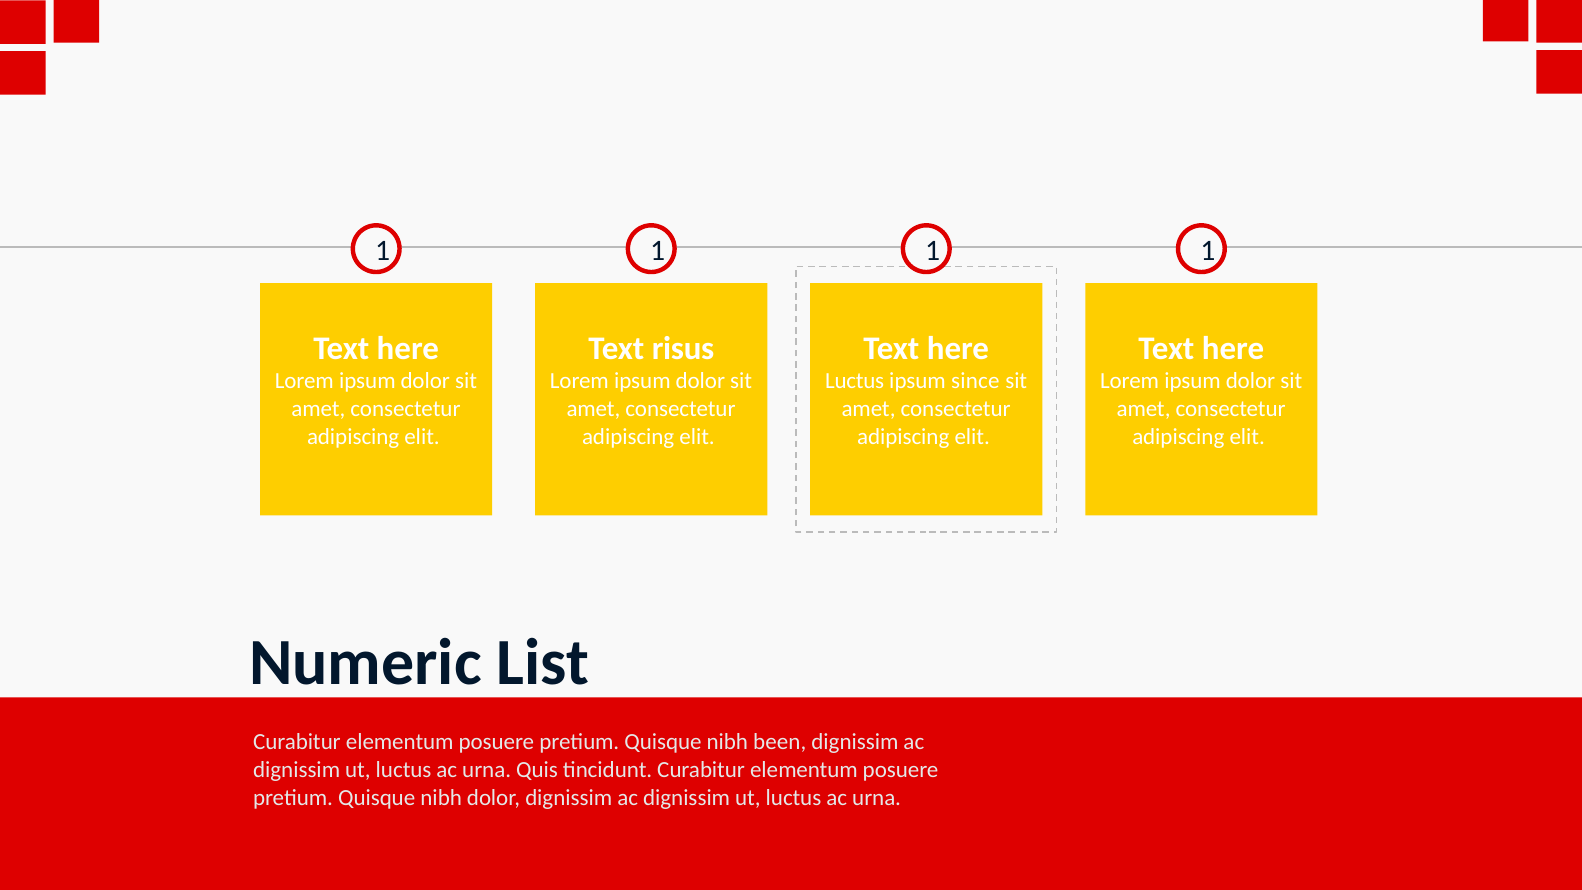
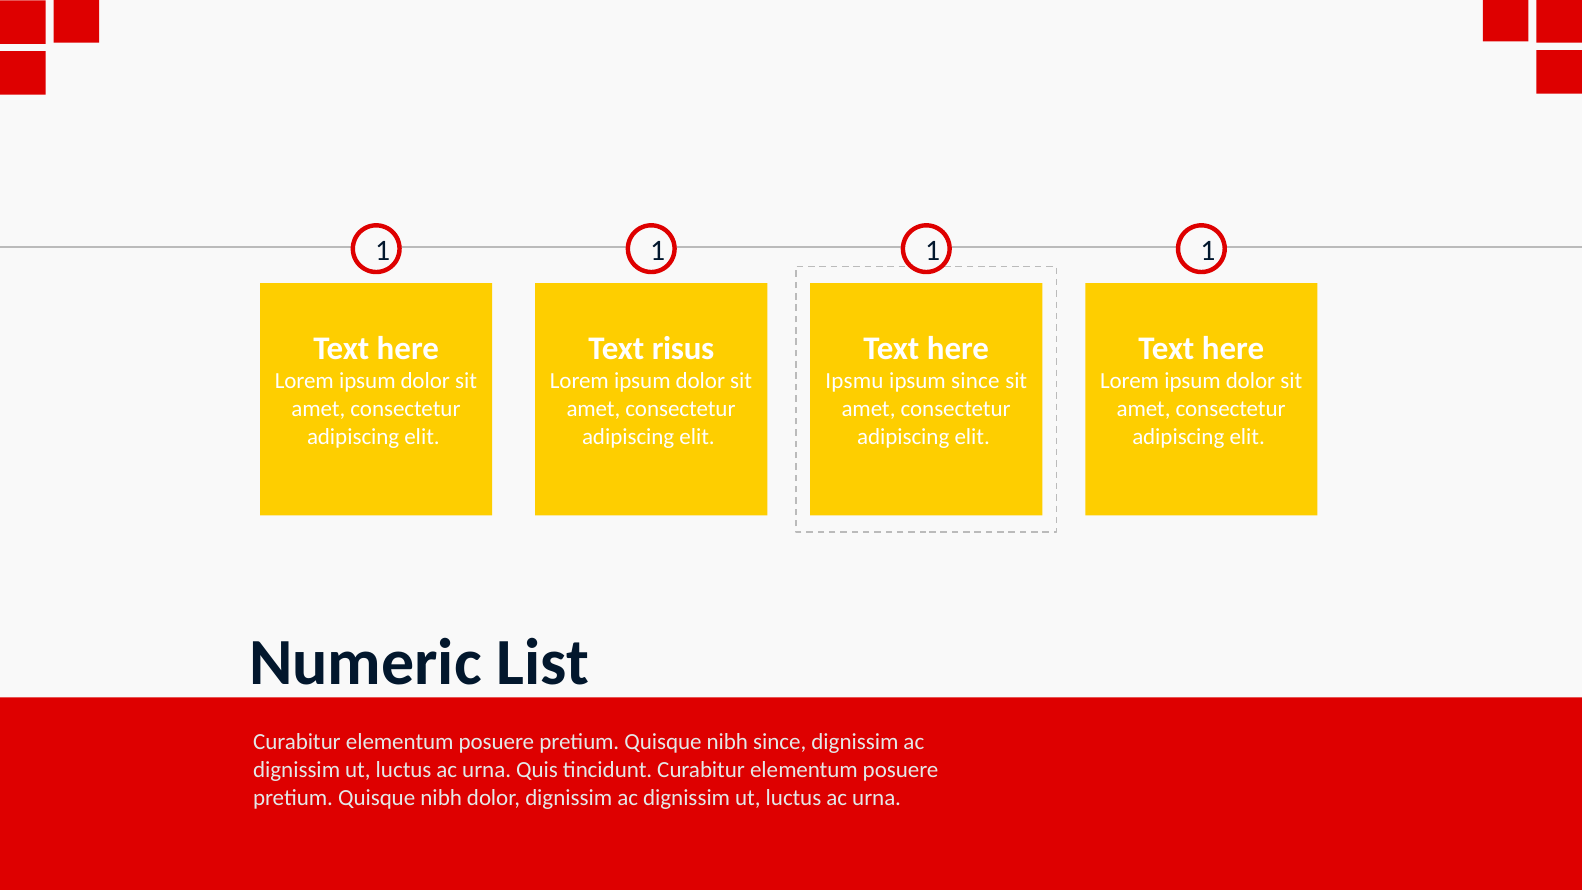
Luctus at (855, 381): Luctus -> Ipsmu
nibh been: been -> since
